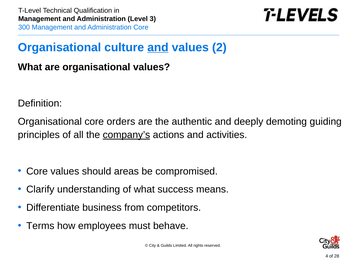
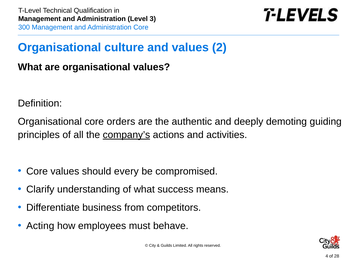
and at (158, 47) underline: present -> none
areas: areas -> every
Terms: Terms -> Acting
